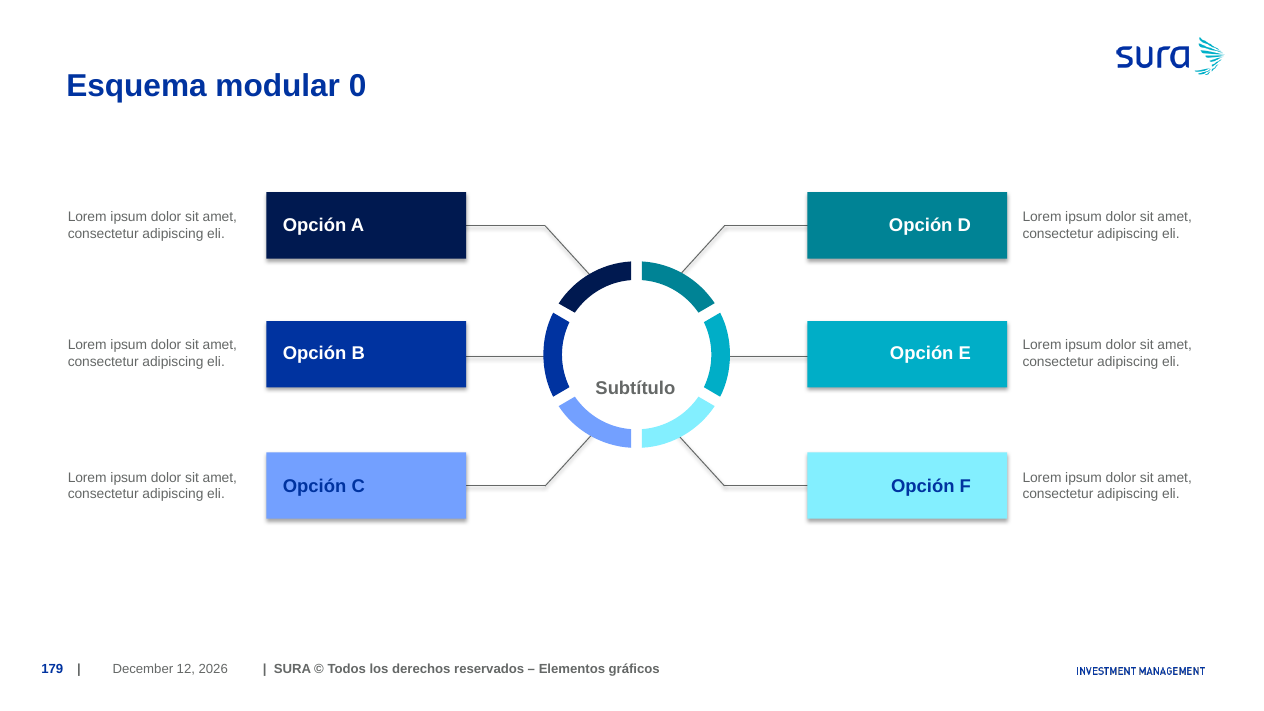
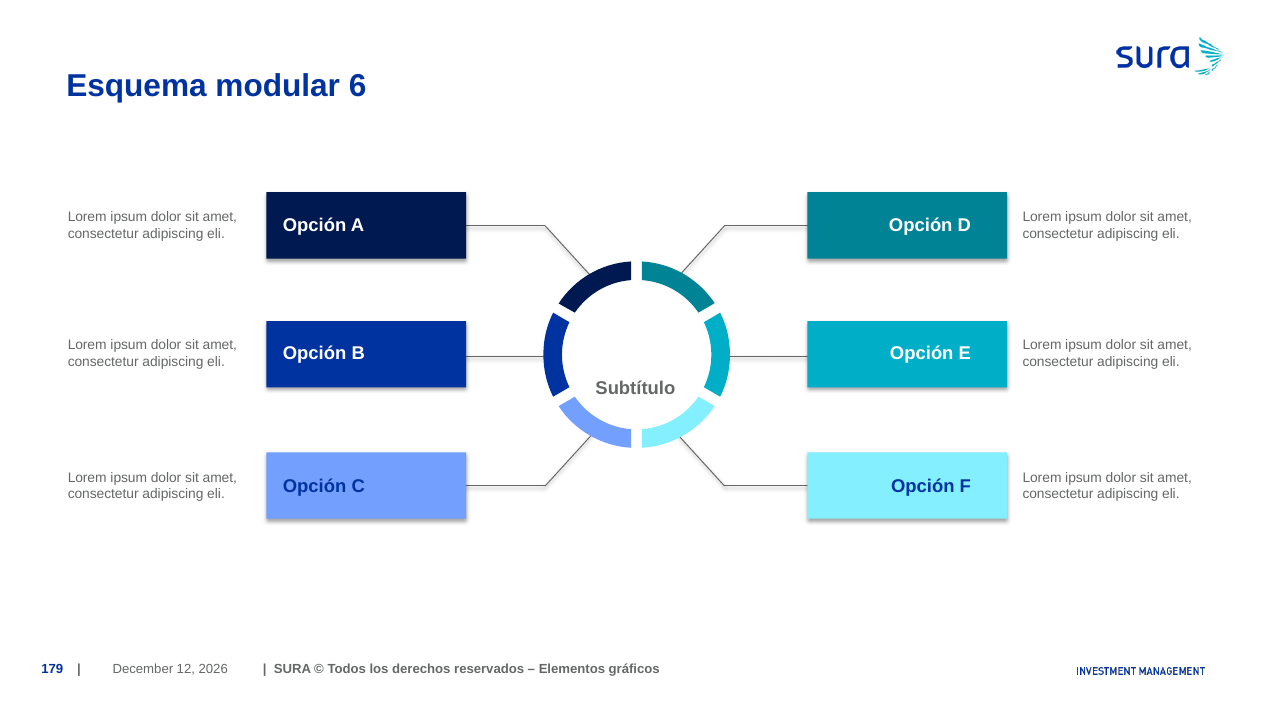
0: 0 -> 6
